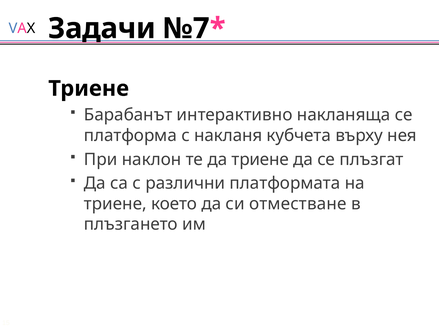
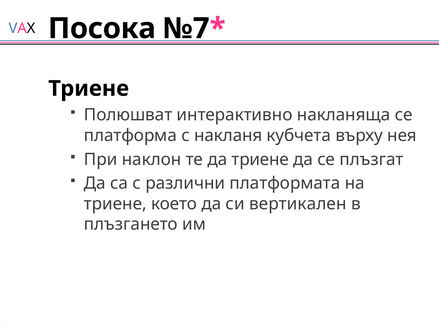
Задачи: Задачи -> Посока
Барабанът: Барабанът -> Полюшват
отместване: отместване -> вертикален
